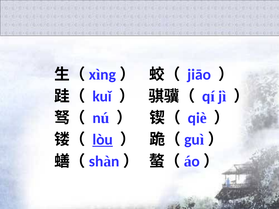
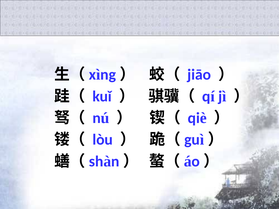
lòu underline: present -> none
